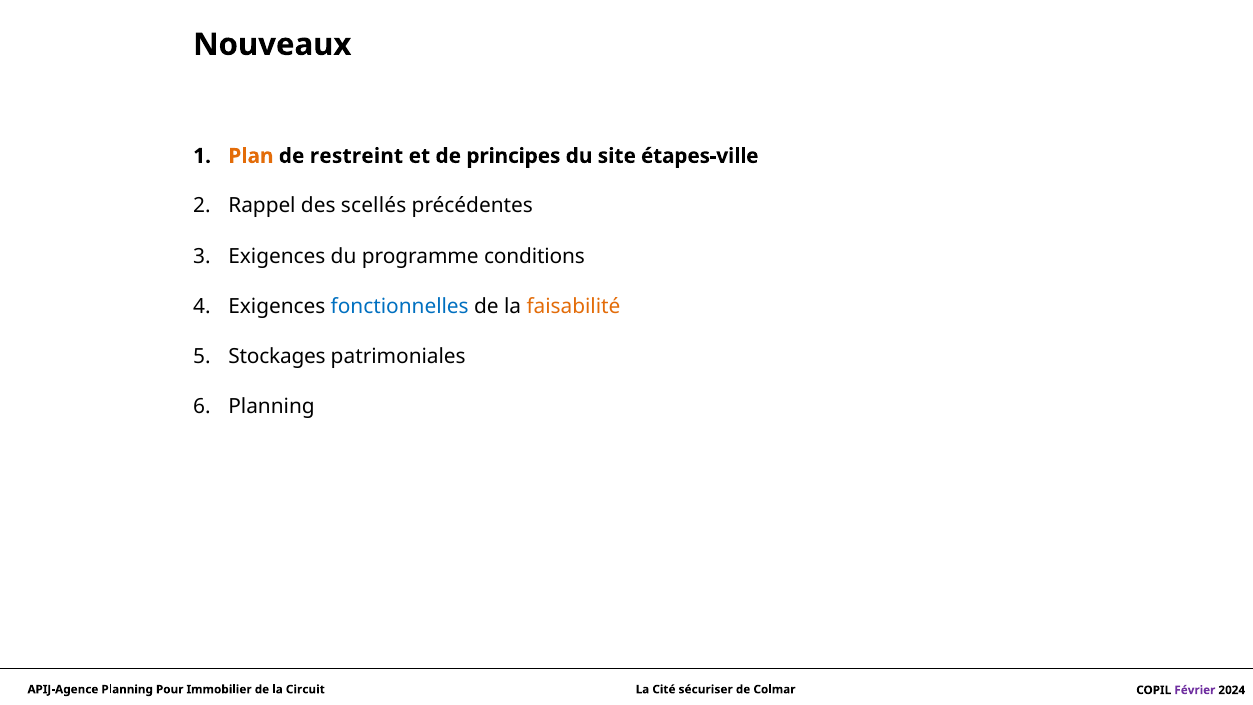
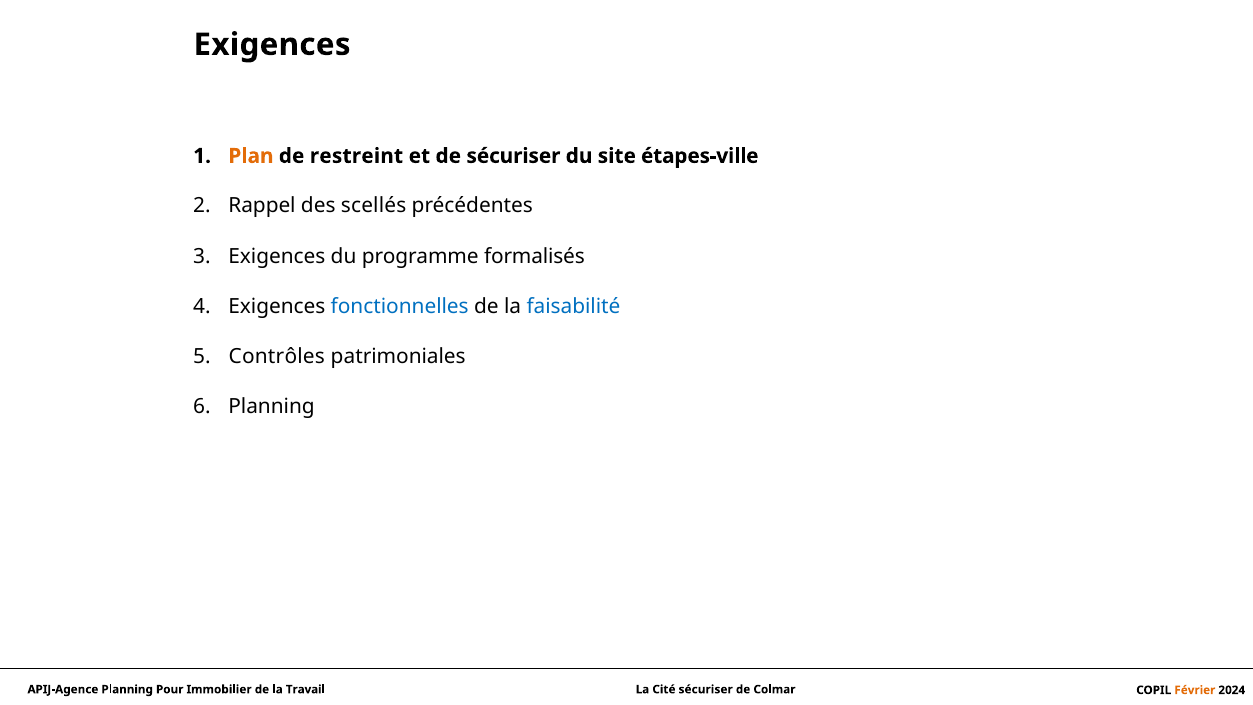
Nouveaux at (272, 45): Nouveaux -> Exigences
de principes: principes -> sécuriser
conditions: conditions -> formalisés
faisabilité colour: orange -> blue
Stockages: Stockages -> Contrôles
Circuit: Circuit -> Travail
Février colour: purple -> orange
